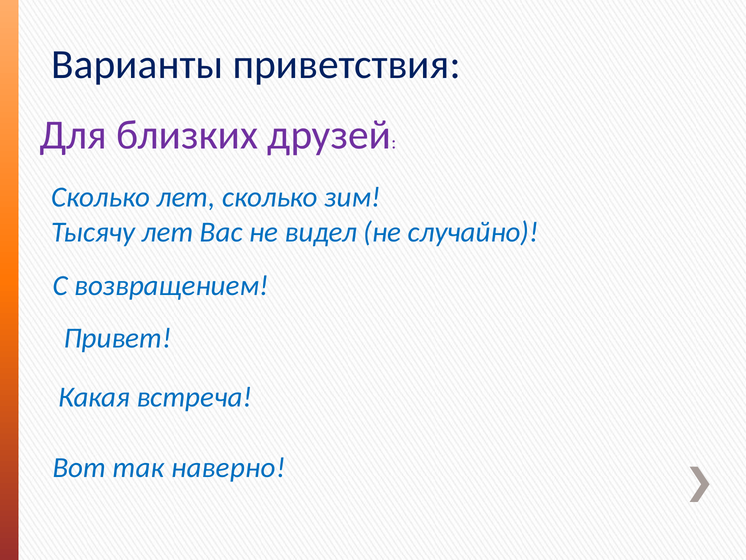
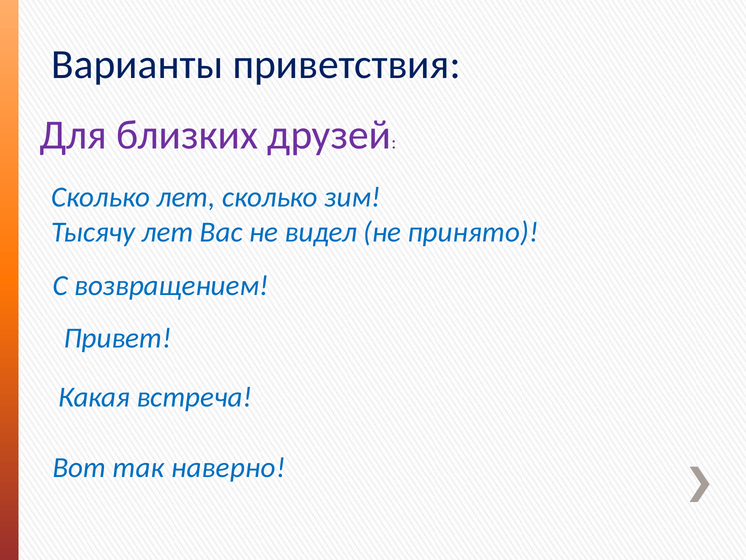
случайно: случайно -> принято
